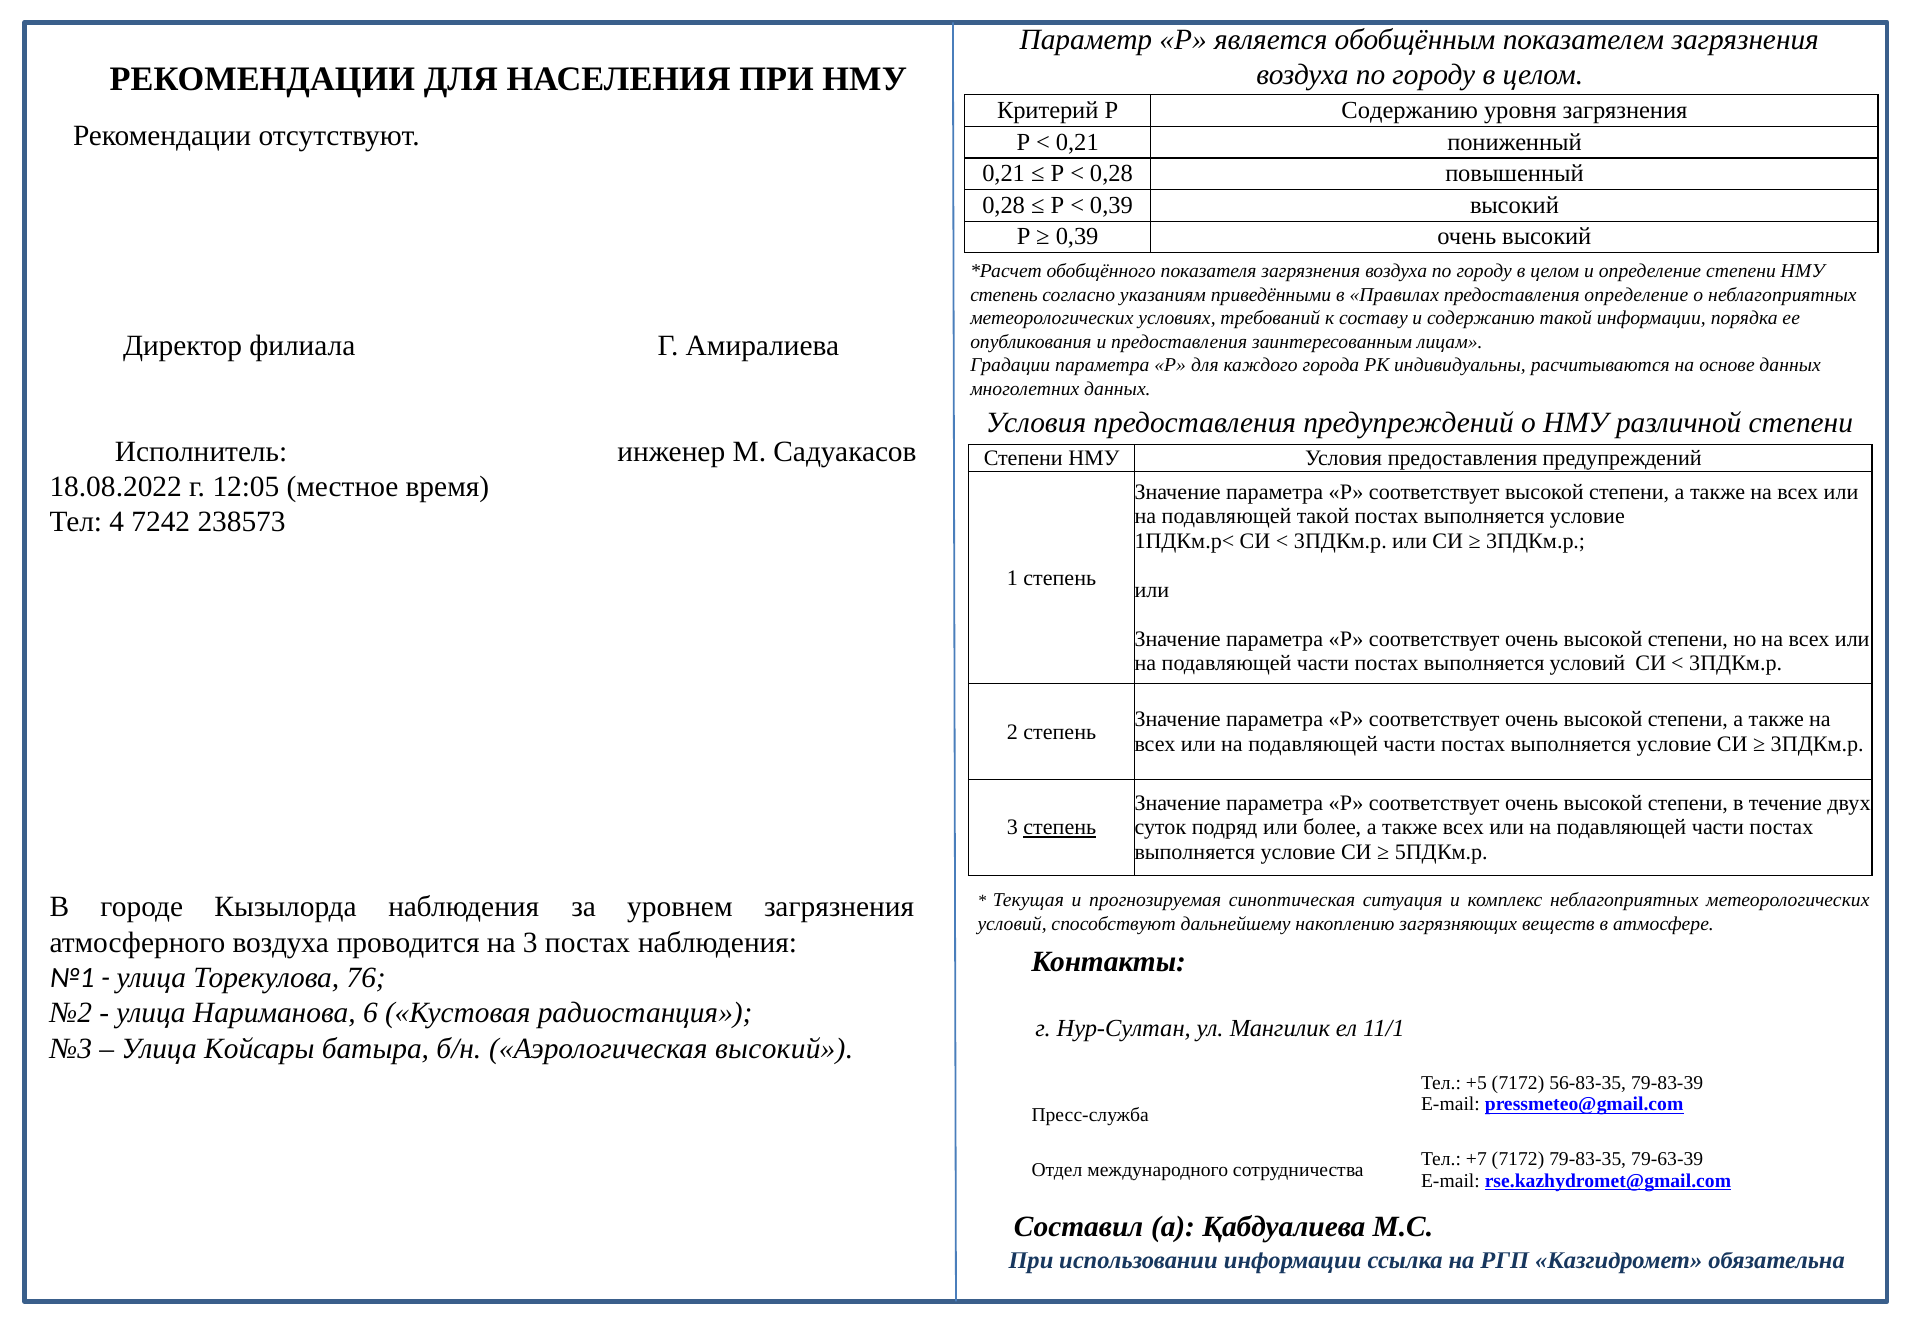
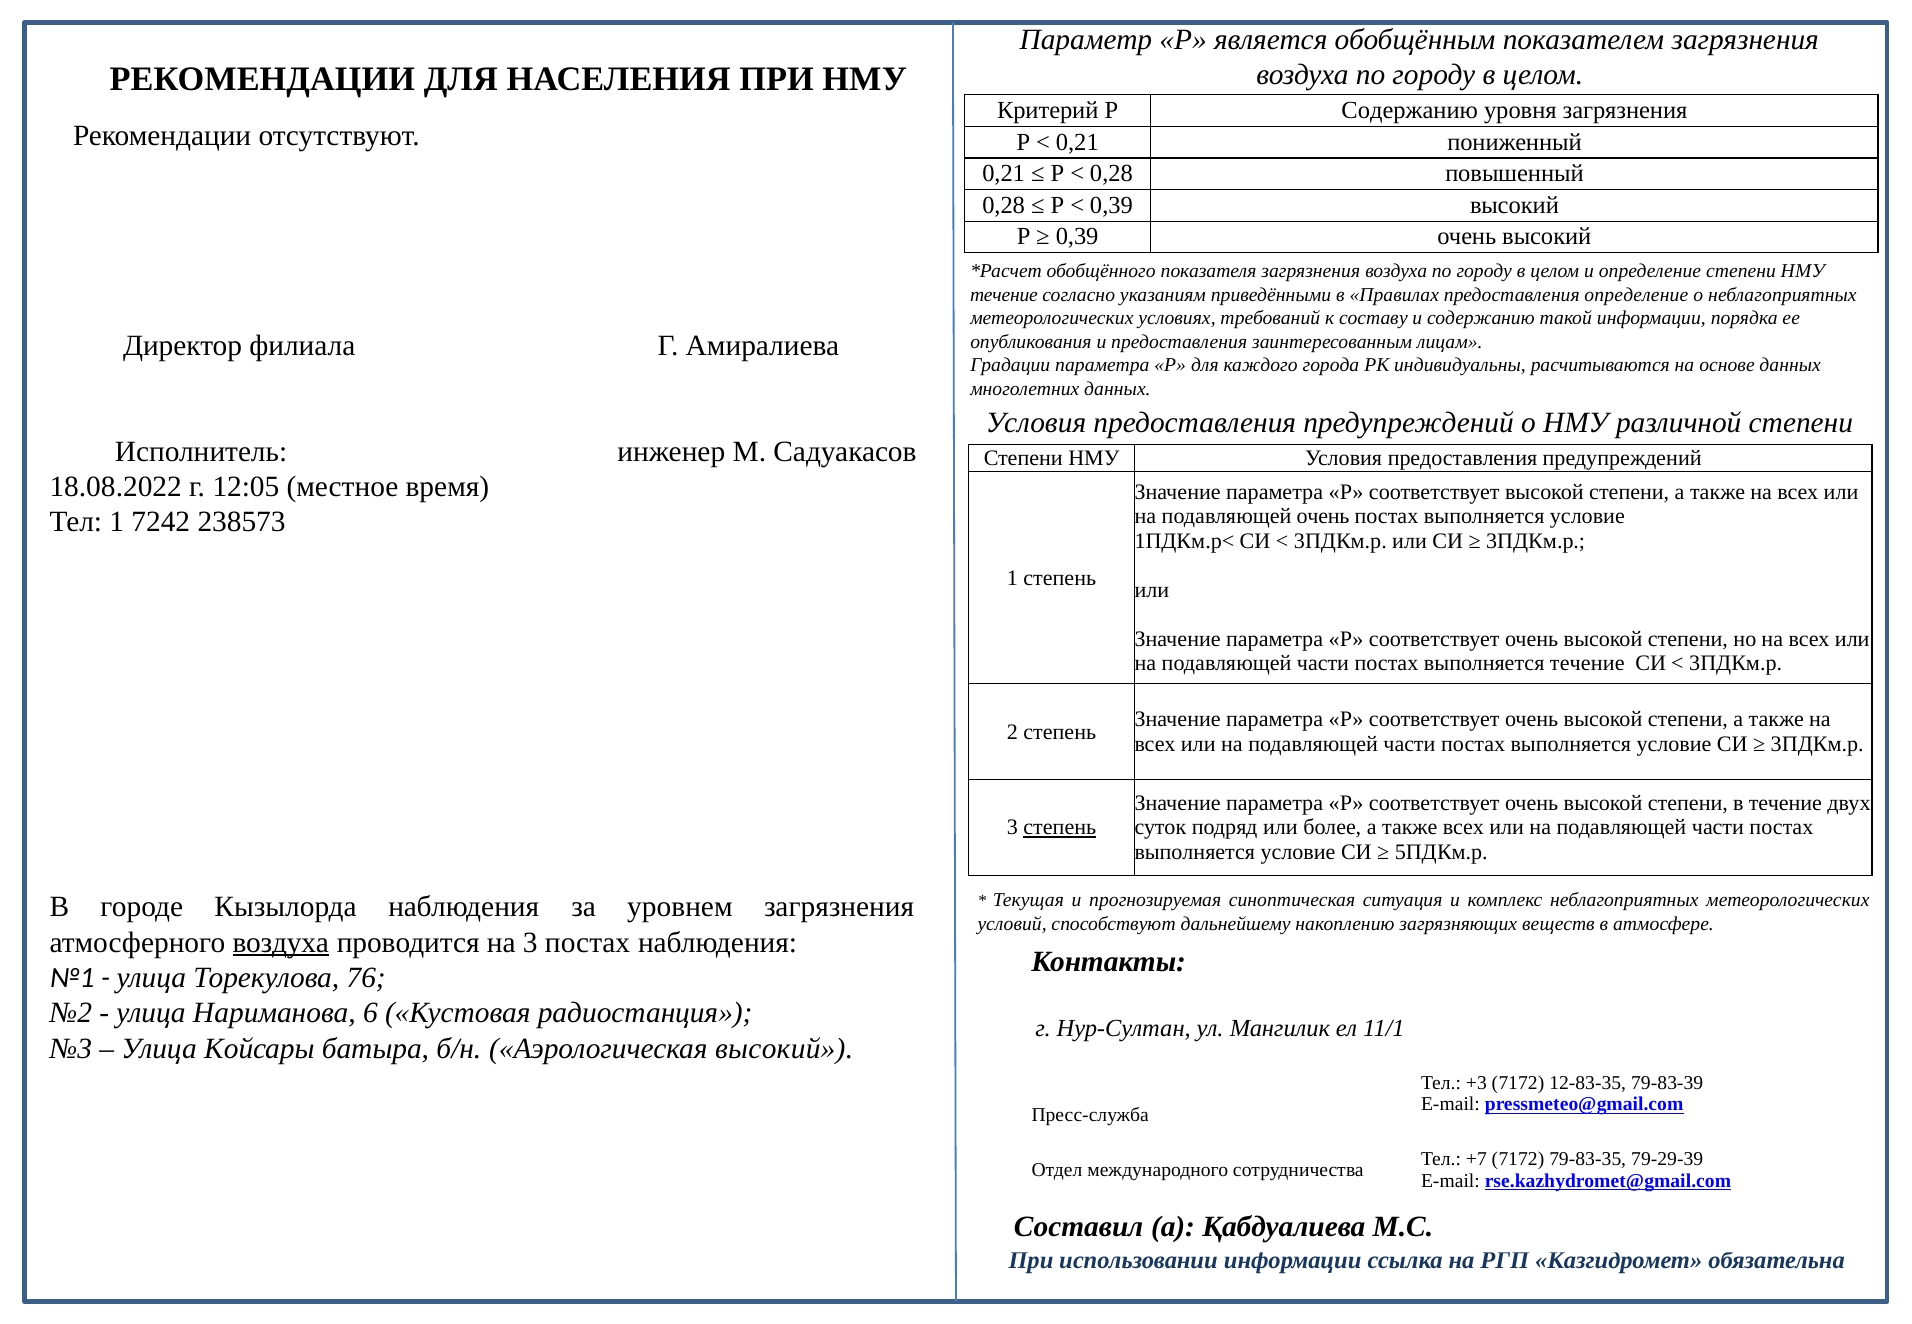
степень at (1004, 295): степень -> течение
подавляющей такой: такой -> очень
Тел 4: 4 -> 1
выполняется условий: условий -> течение
воздуха at (281, 942) underline: none -> present
+5: +5 -> +3
56-83-35: 56-83-35 -> 12-83-35
79-63-39: 79-63-39 -> 79-29-39
